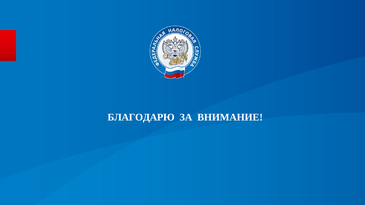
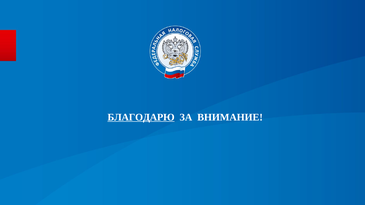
БЛАГОДАРЮ underline: none -> present
